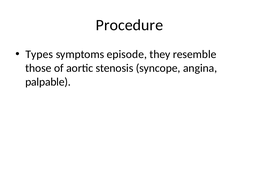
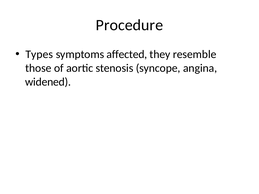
episode: episode -> affected
palpable: palpable -> widened
